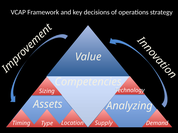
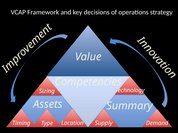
Analyzing: Analyzing -> Summary
